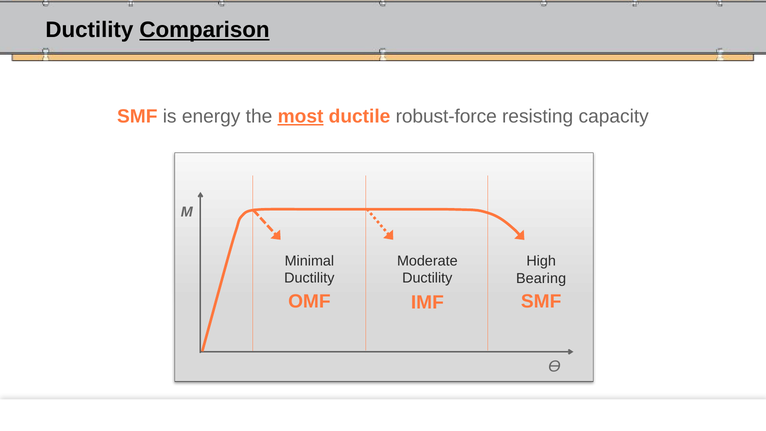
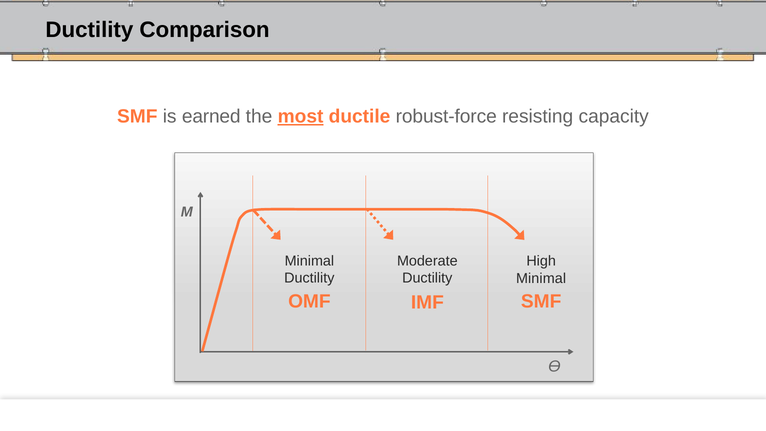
Comparison underline: present -> none
energy: energy -> earned
Bearing at (541, 278): Bearing -> Minimal
